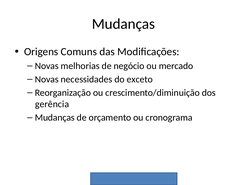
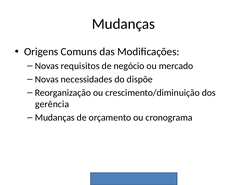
melhorias: melhorias -> requisitos
exceto: exceto -> dispõe
